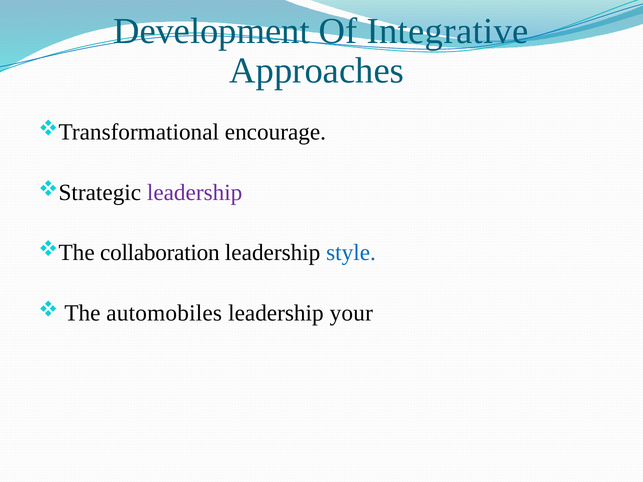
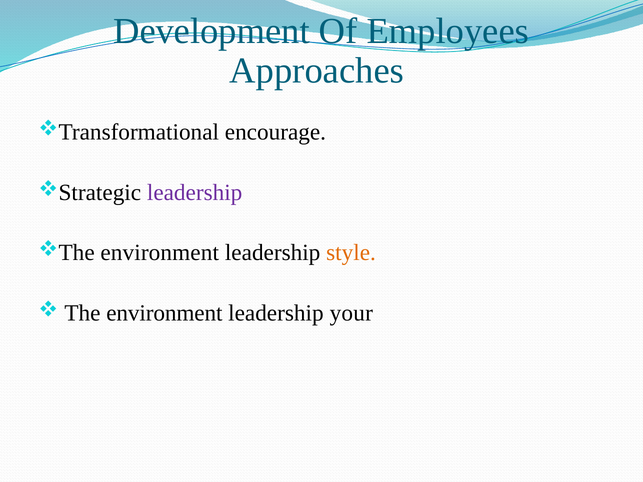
Integrative: Integrative -> Employees
collaboration at (160, 253): collaboration -> environment
style colour: blue -> orange
The automobiles: automobiles -> environment
